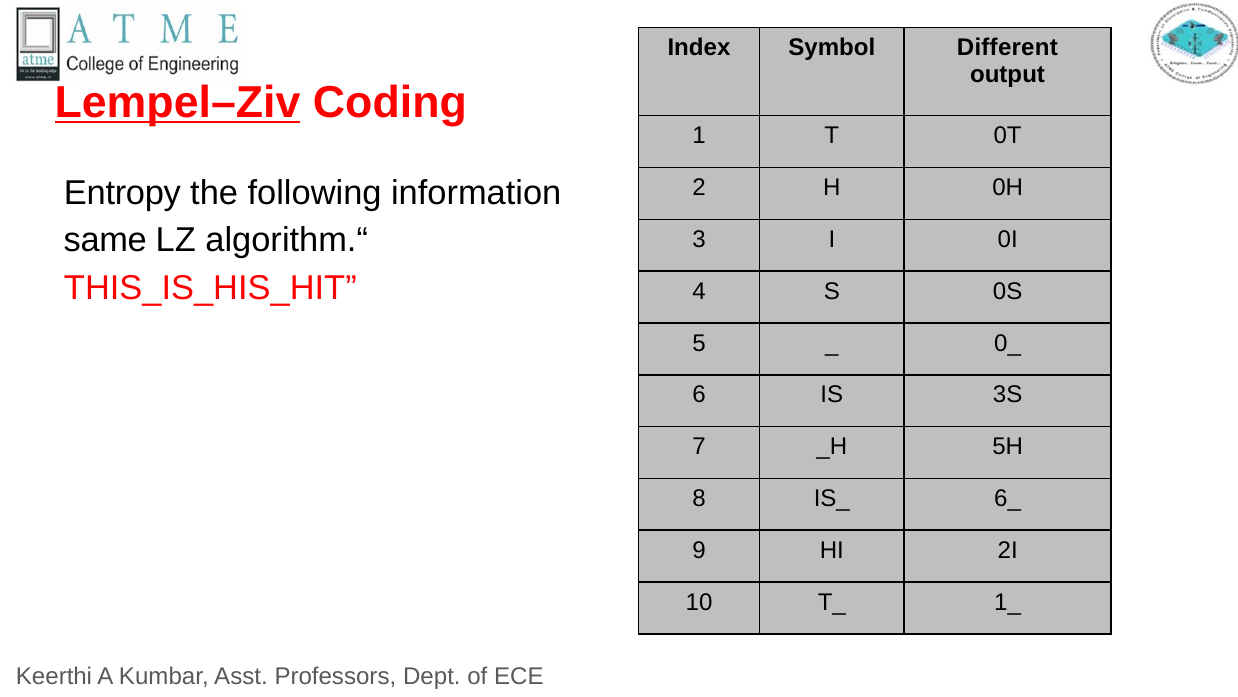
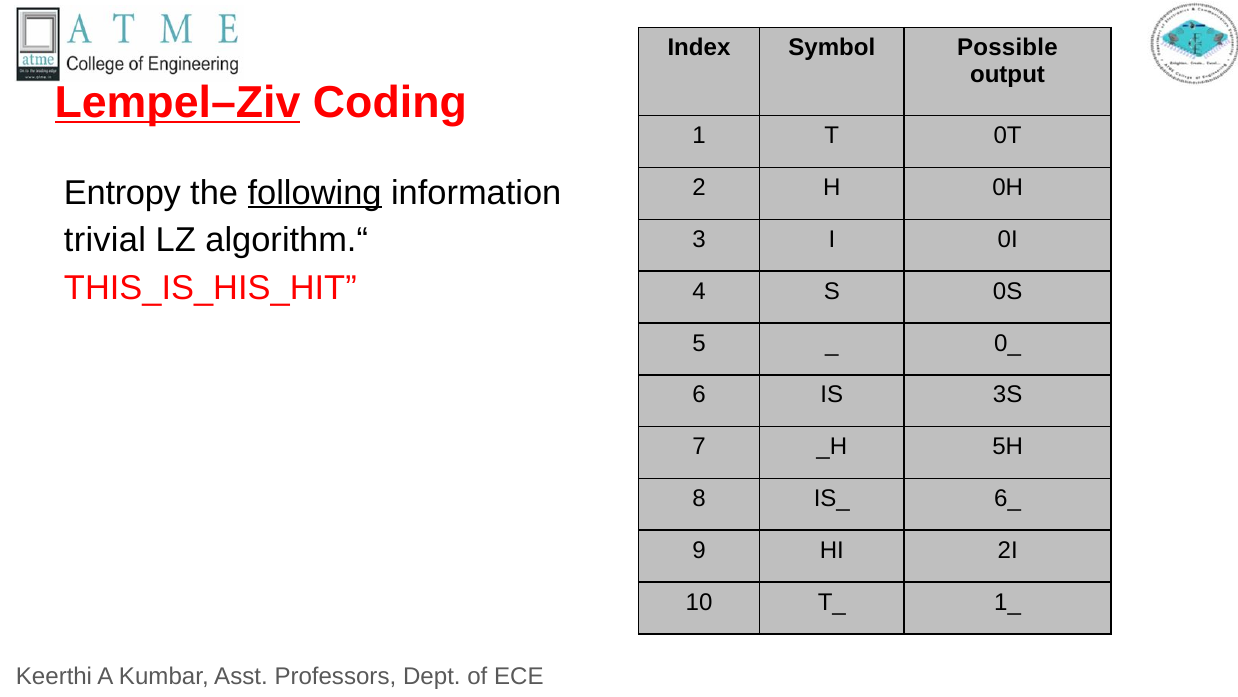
Different: Different -> Possible
following underline: none -> present
same: same -> trivial
